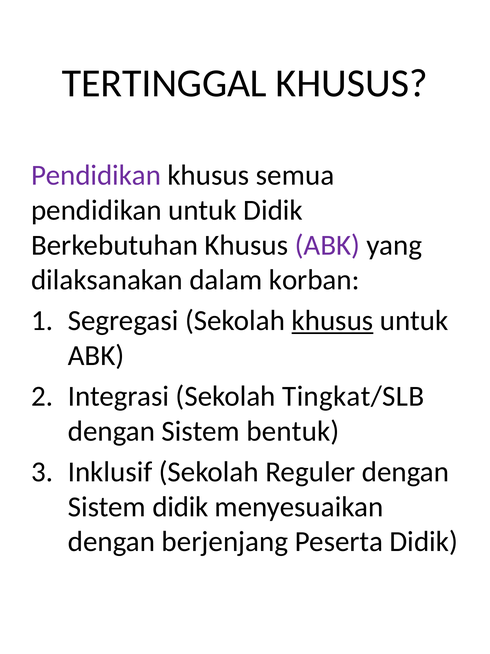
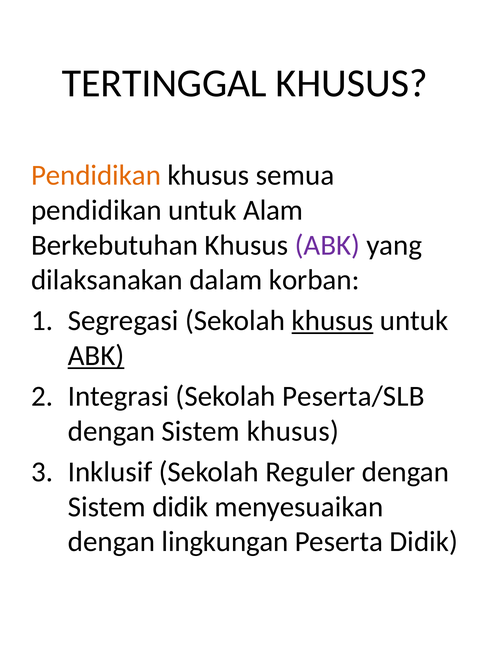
Pendidikan at (96, 175) colour: purple -> orange
untuk Didik: Didik -> Alam
ABK at (96, 355) underline: none -> present
Tingkat/SLB: Tingkat/SLB -> Peserta/SLB
Sistem bentuk: bentuk -> khusus
berjenjang: berjenjang -> lingkungan
